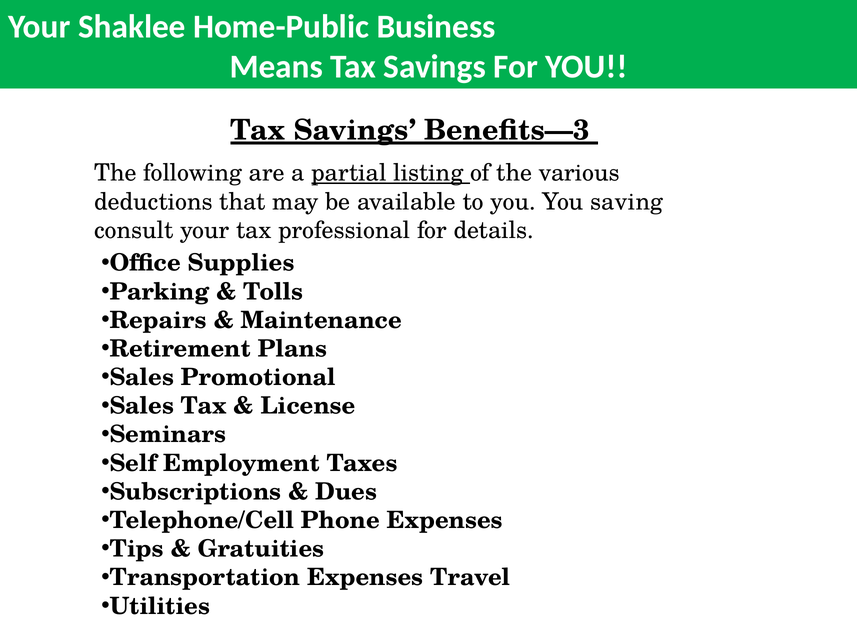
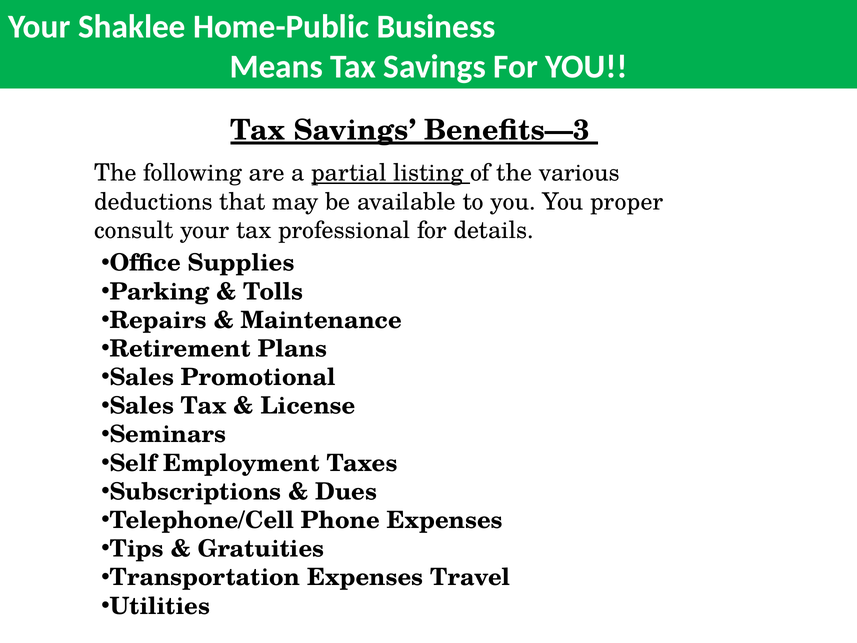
saving: saving -> proper
